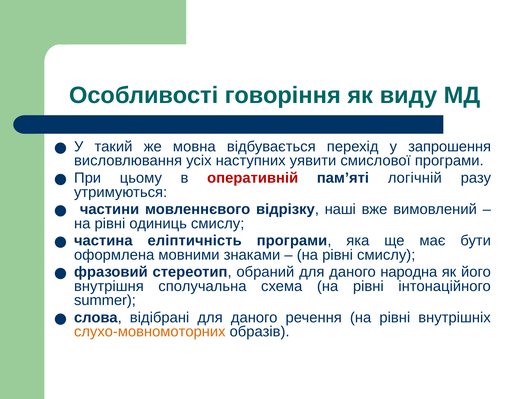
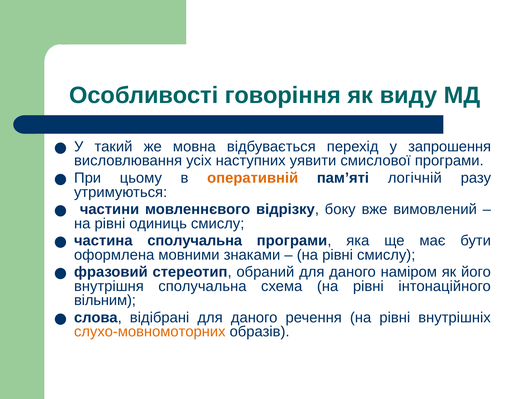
оперативній colour: red -> orange
наші: наші -> боку
частина еліптичність: еліптичність -> сполучальна
народна: народна -> наміром
summer: summer -> вільним
